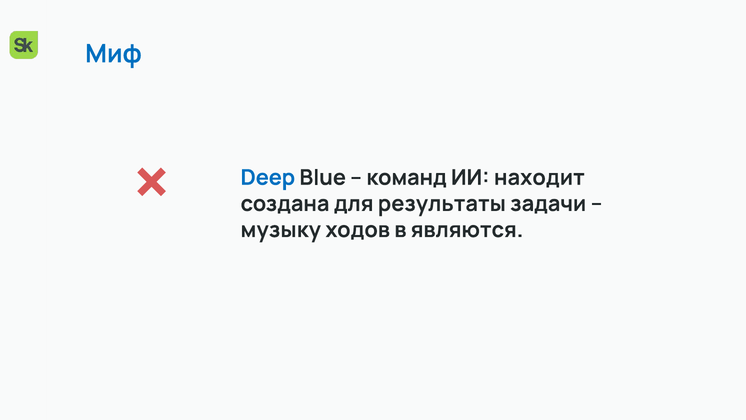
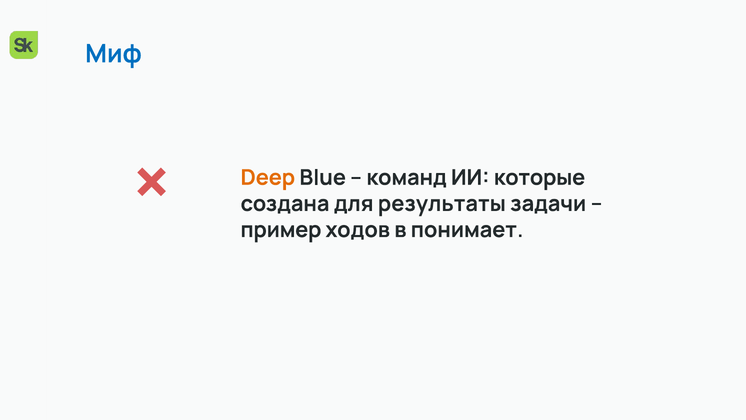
Deep colour: blue -> orange
находит: находит -> которые
музыку: музыку -> пример
являются: являются -> понимает
